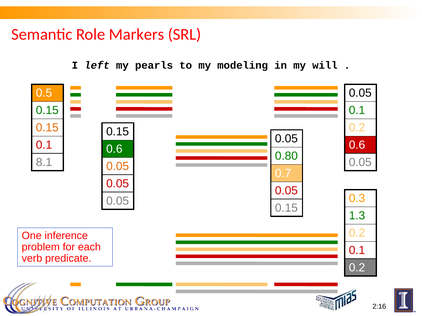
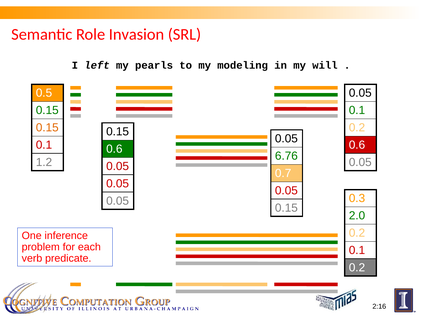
Markers: Markers -> Invasion
0.80: 0.80 -> 6.76
8.1: 8.1 -> 1.2
0.05 at (118, 167) colour: orange -> red
1.3: 1.3 -> 2.0
